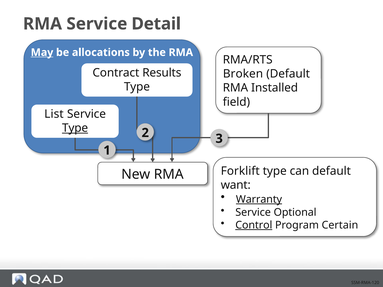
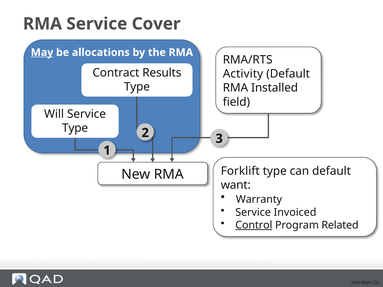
Detail: Detail -> Cover
Broken: Broken -> Activity
List: List -> Will
Type at (75, 128) underline: present -> none
Warranty underline: present -> none
Optional: Optional -> Invoiced
Certain: Certain -> Related
